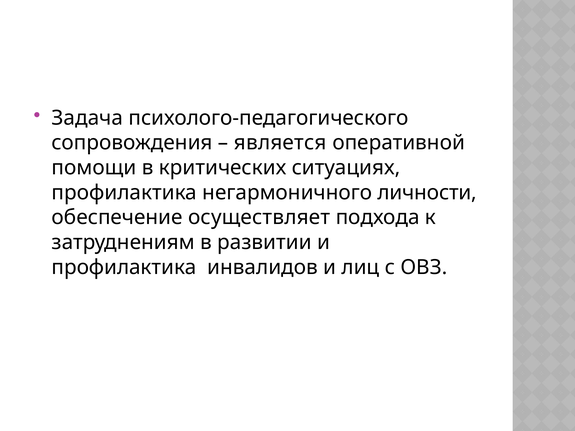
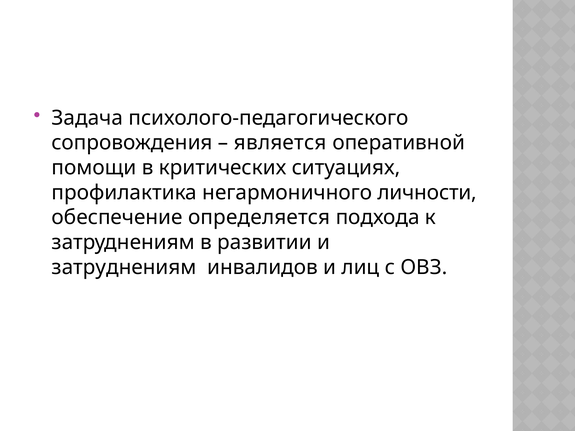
осуществляет: осуществляет -> определяется
профилактика at (124, 267): профилактика -> затруднениям
